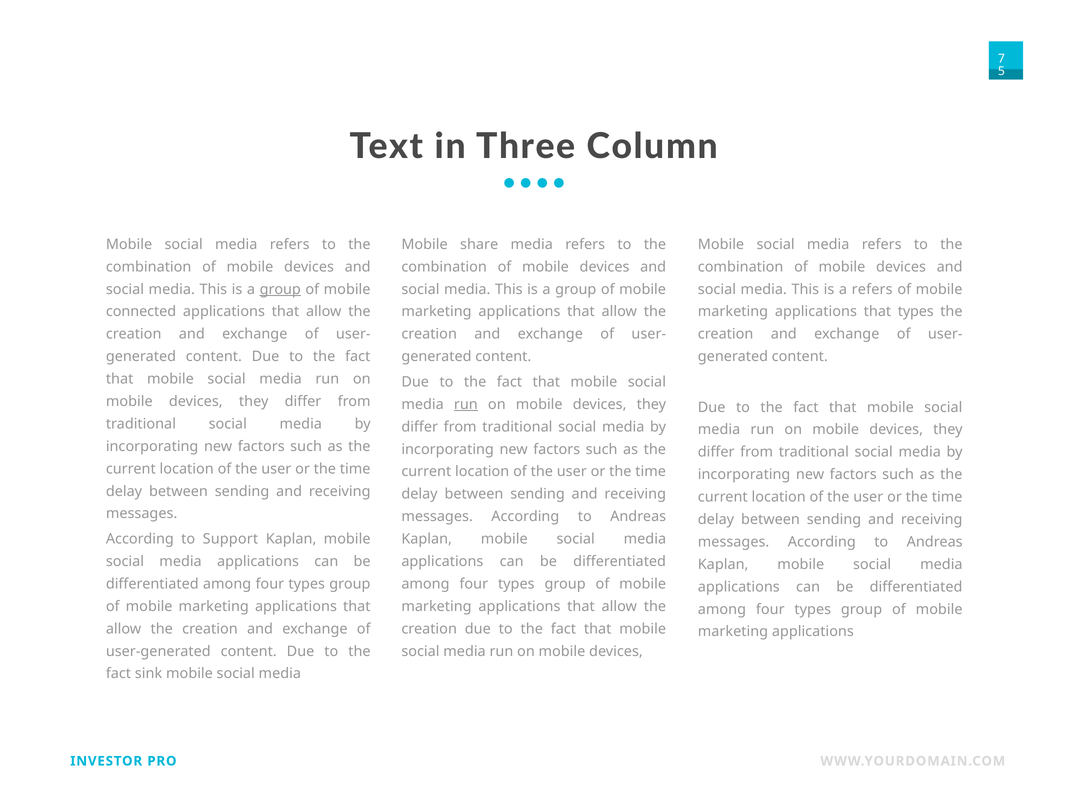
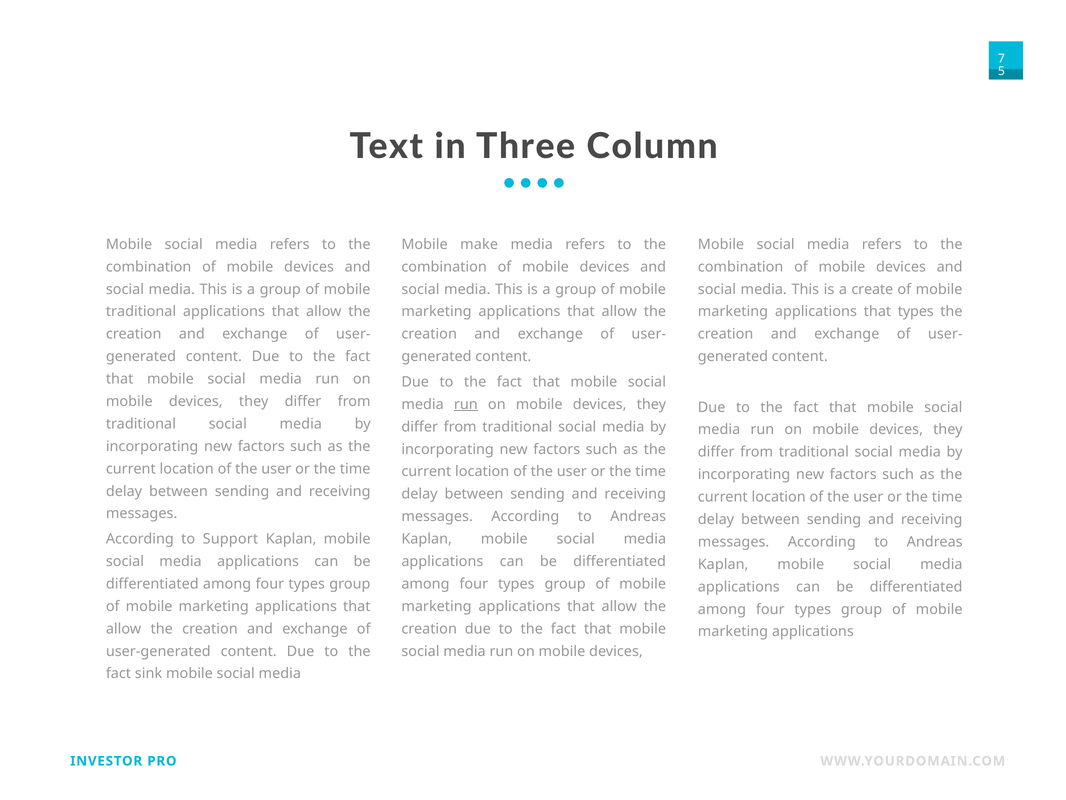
share: share -> make
group at (280, 289) underline: present -> none
a refers: refers -> create
connected at (141, 311): connected -> traditional
